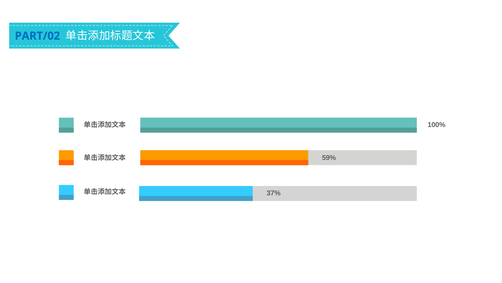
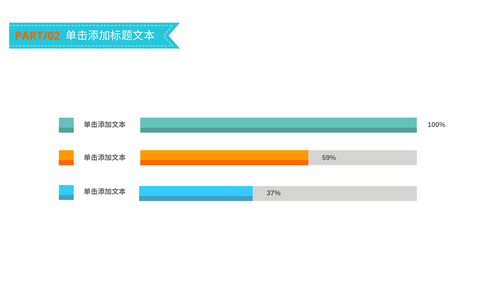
PART/02 colour: blue -> orange
